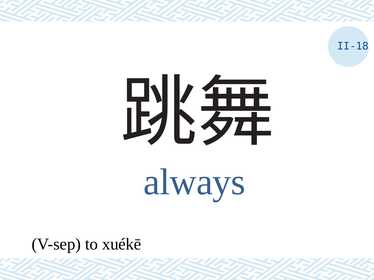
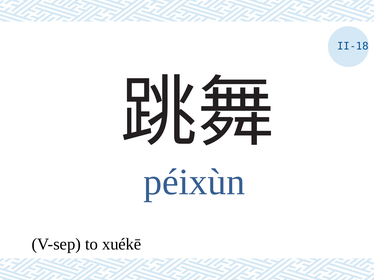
always: always -> péixùn
